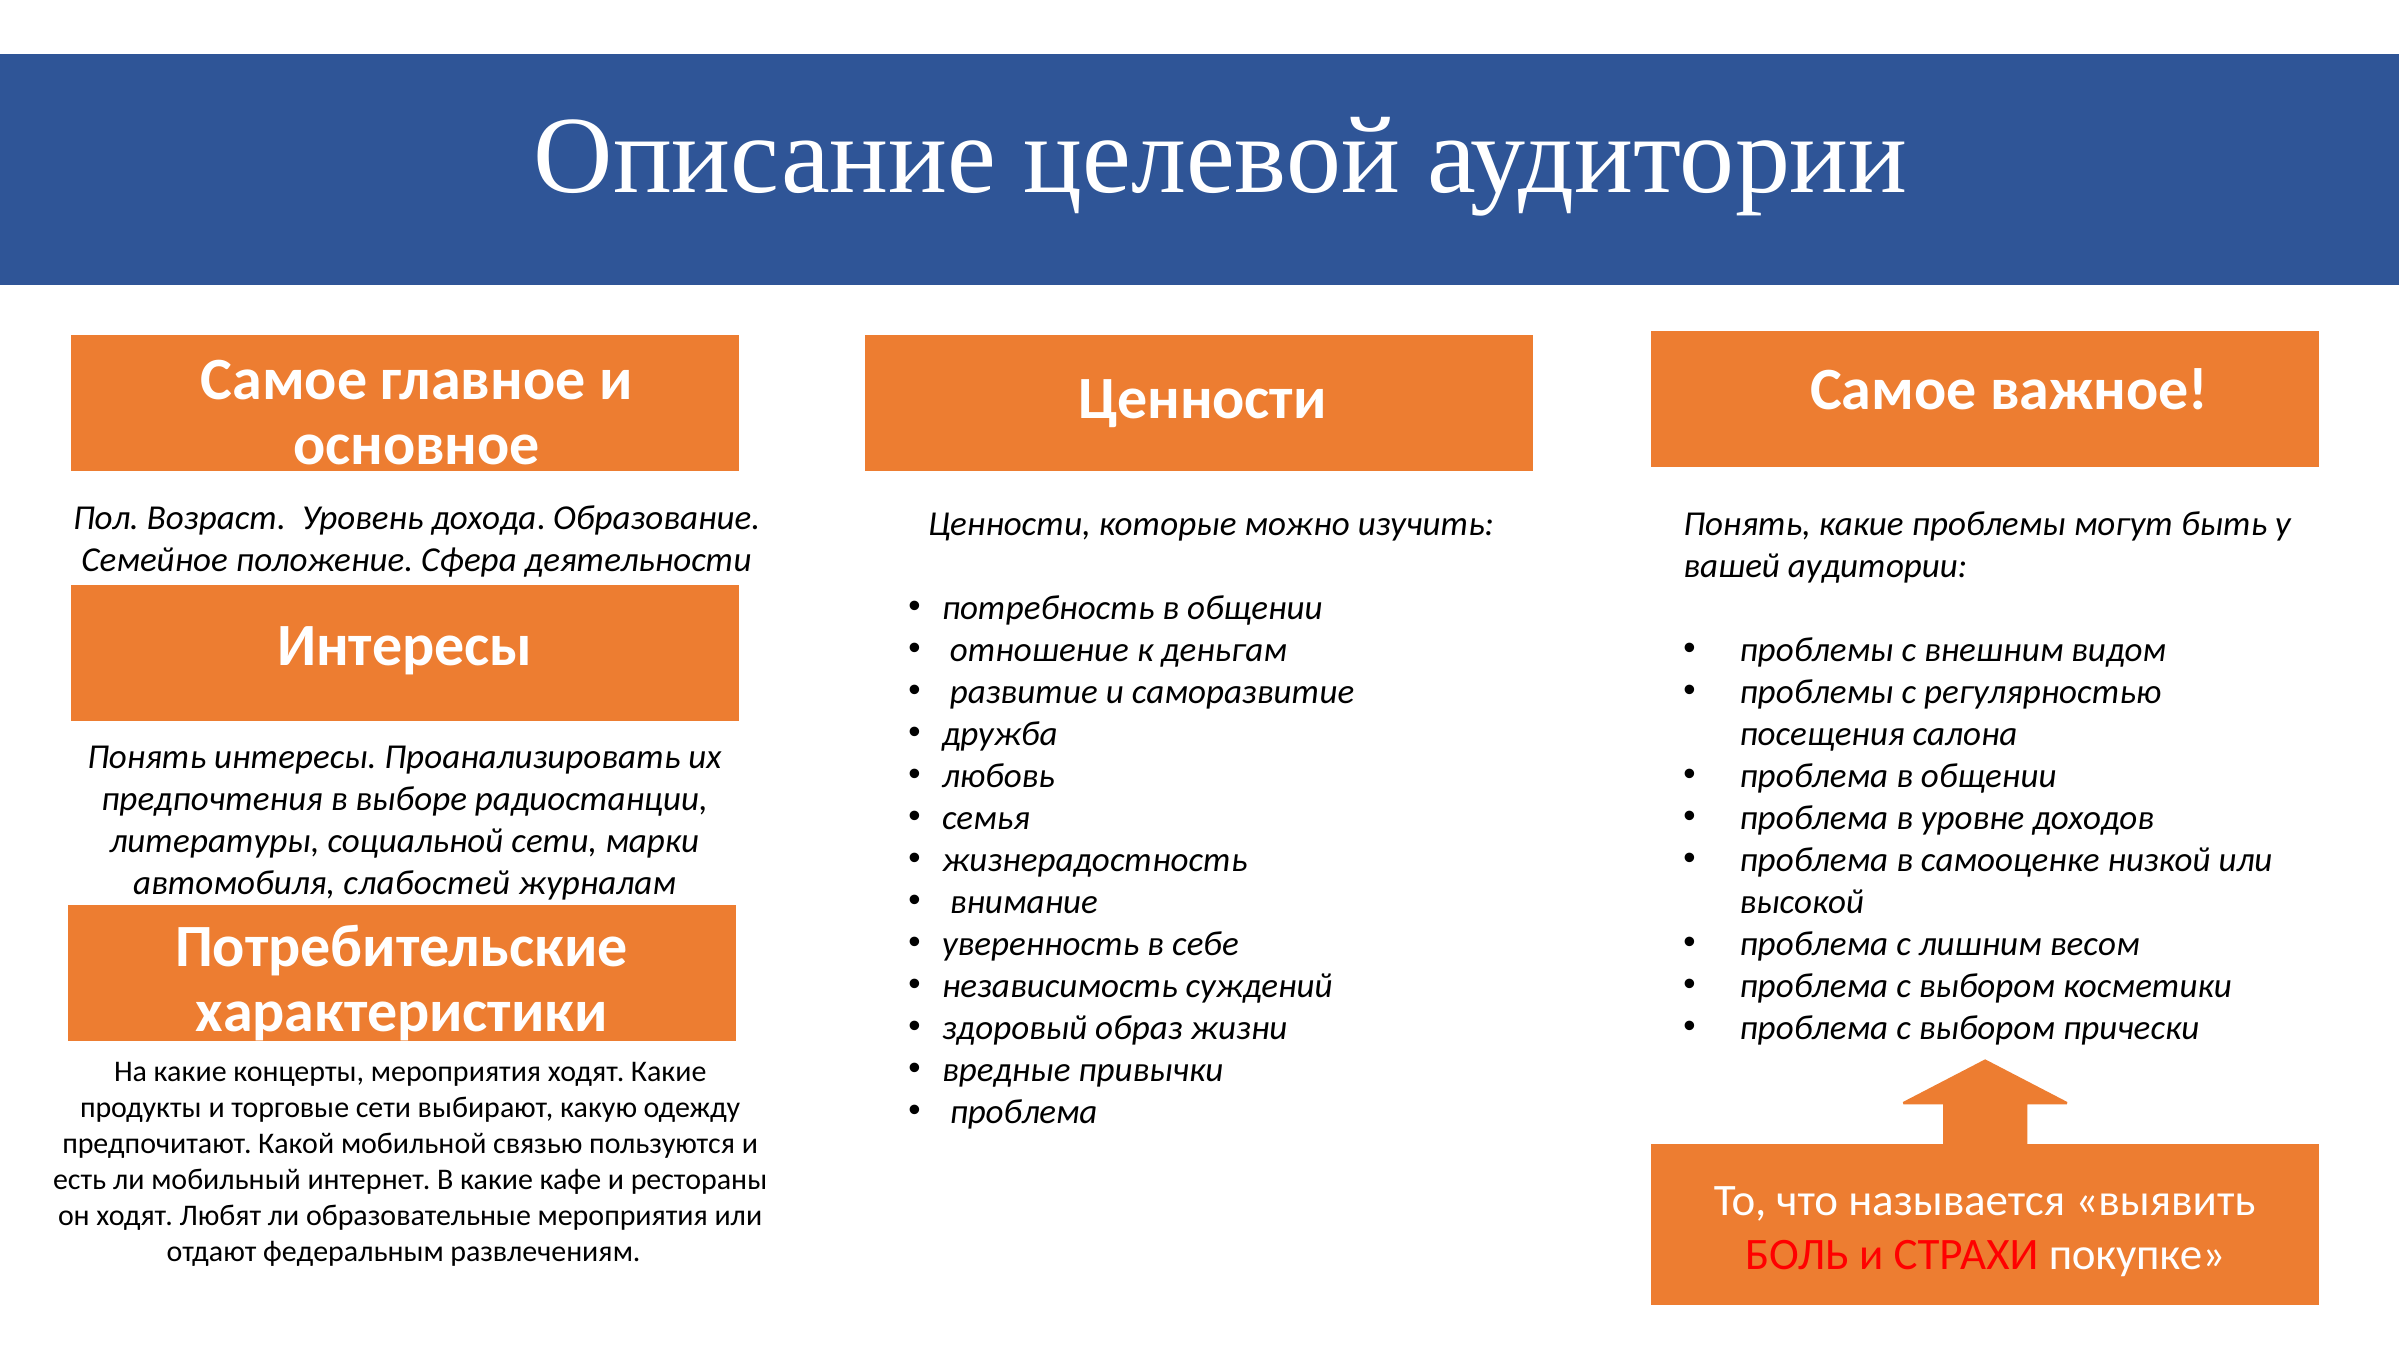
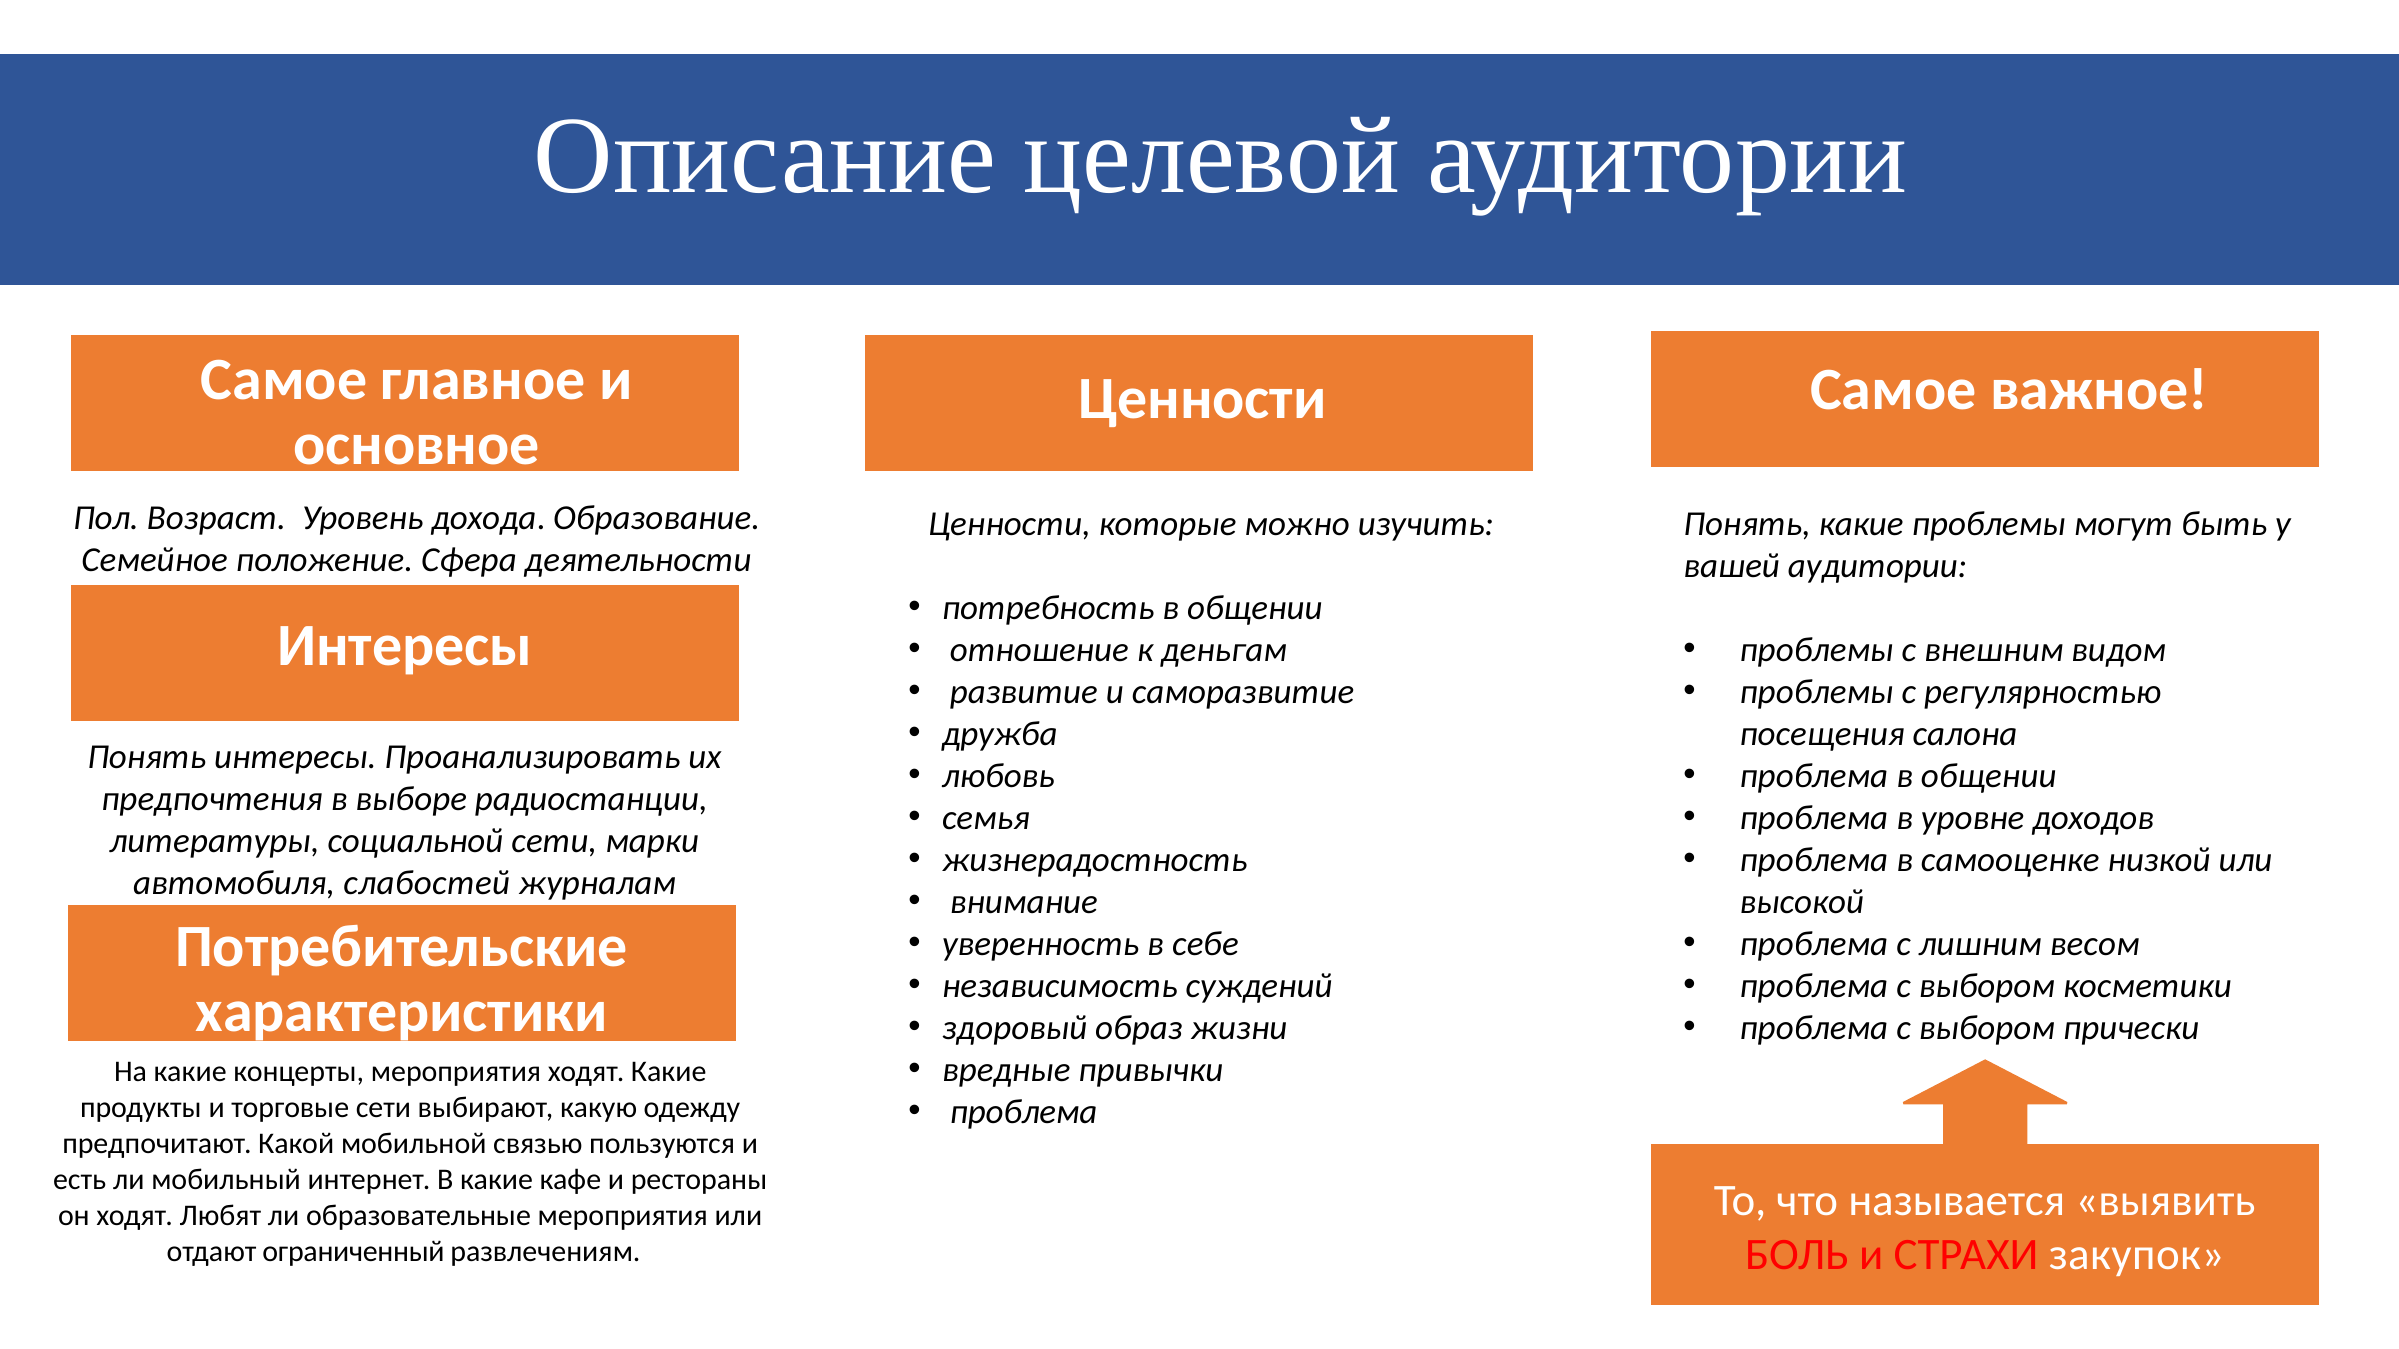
покупке: покупке -> закупок
федеральным: федеральным -> ограниченный
